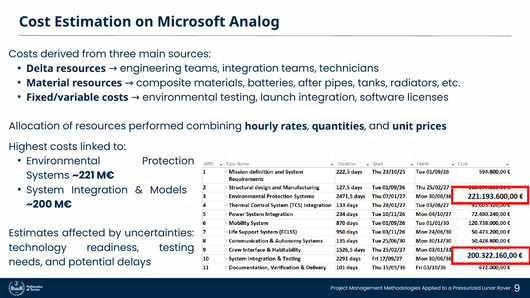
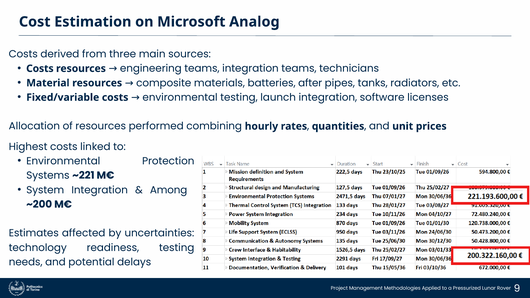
Delta at (40, 69): Delta -> Costs
Models: Models -> Among
